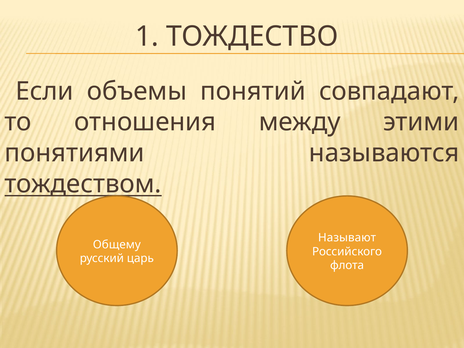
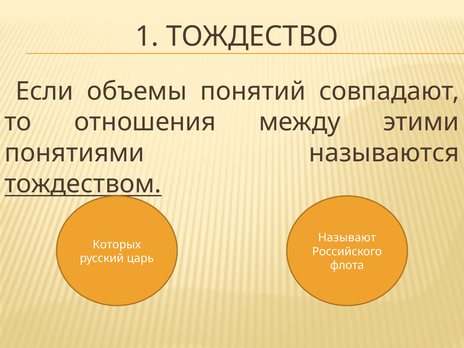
Общему: Общему -> Которых
